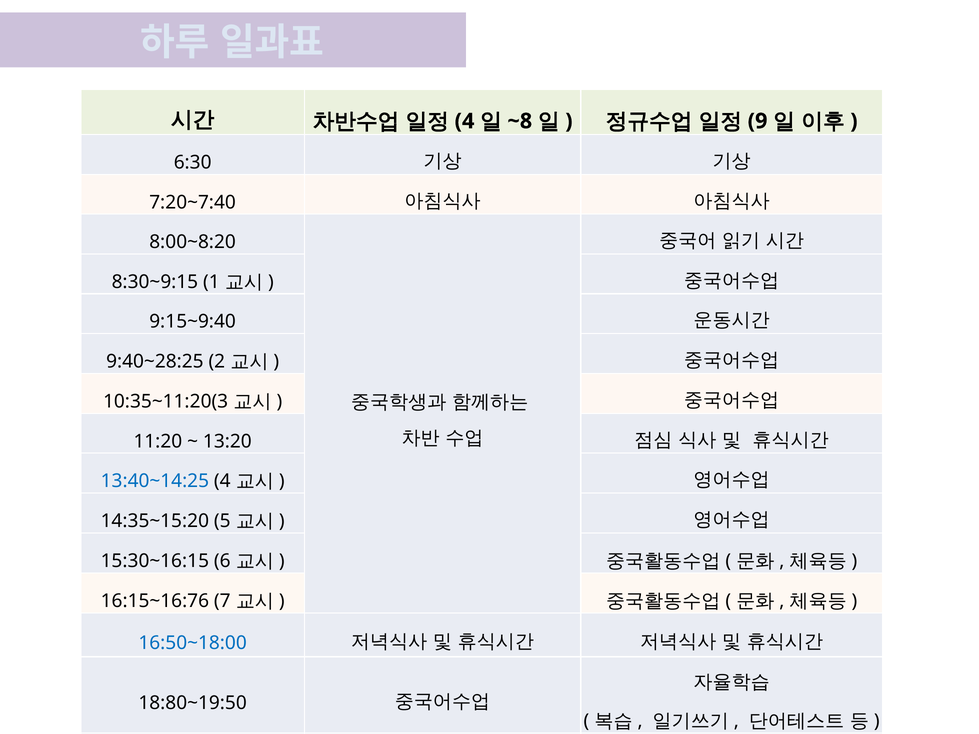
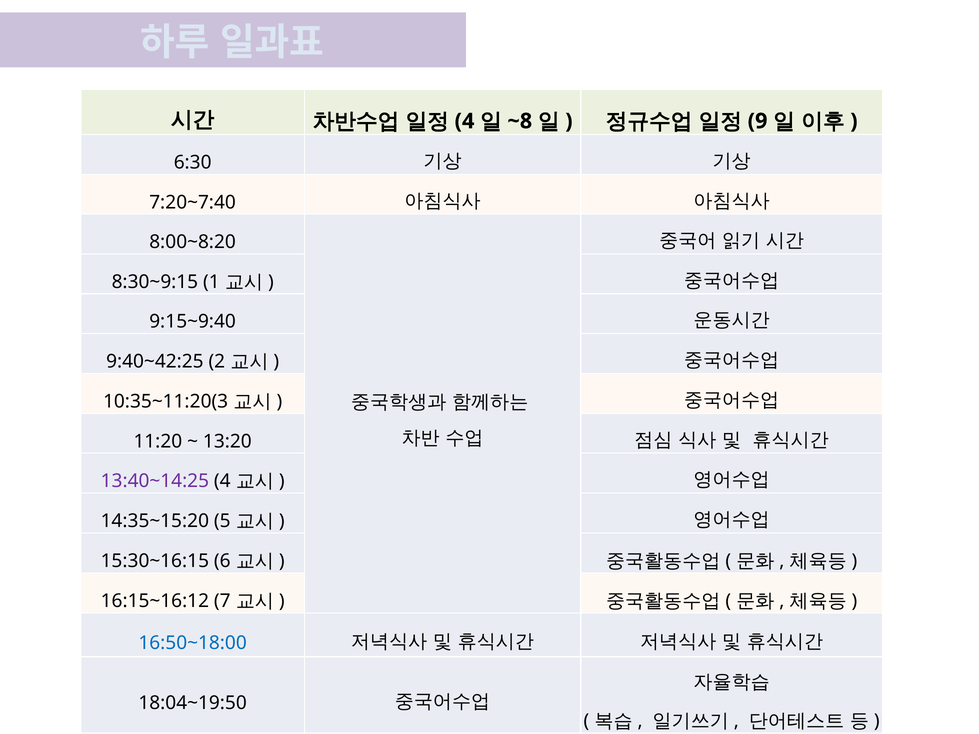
9:40~28:25: 9:40~28:25 -> 9:40~42:25
13:40~14:25 colour: blue -> purple
16:15~16:76: 16:15~16:76 -> 16:15~16:12
18:80~19:50: 18:80~19:50 -> 18:04~19:50
